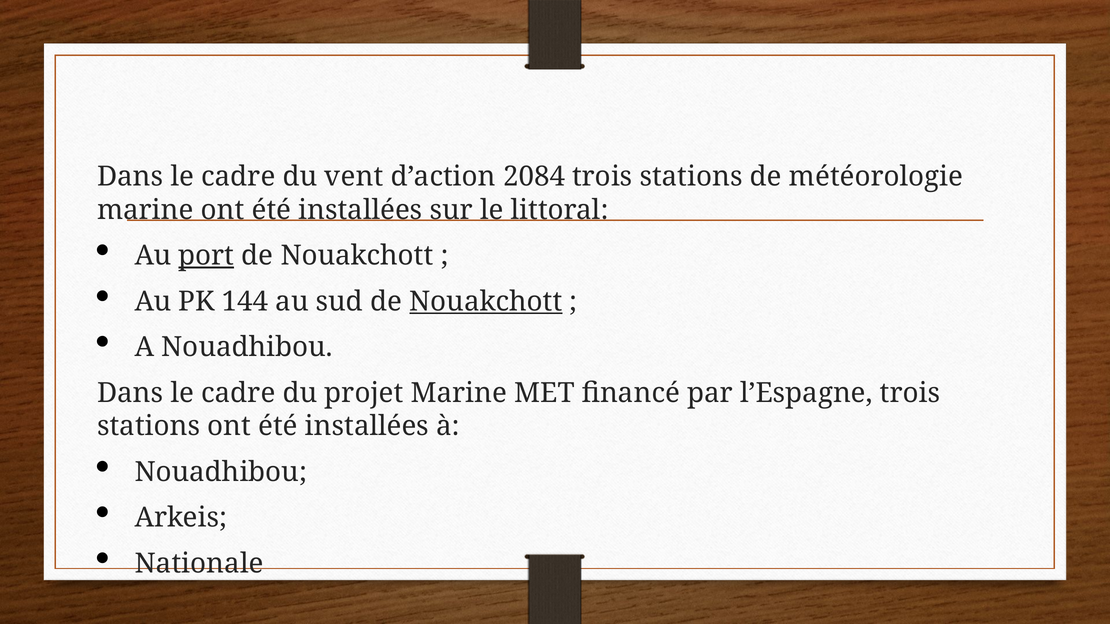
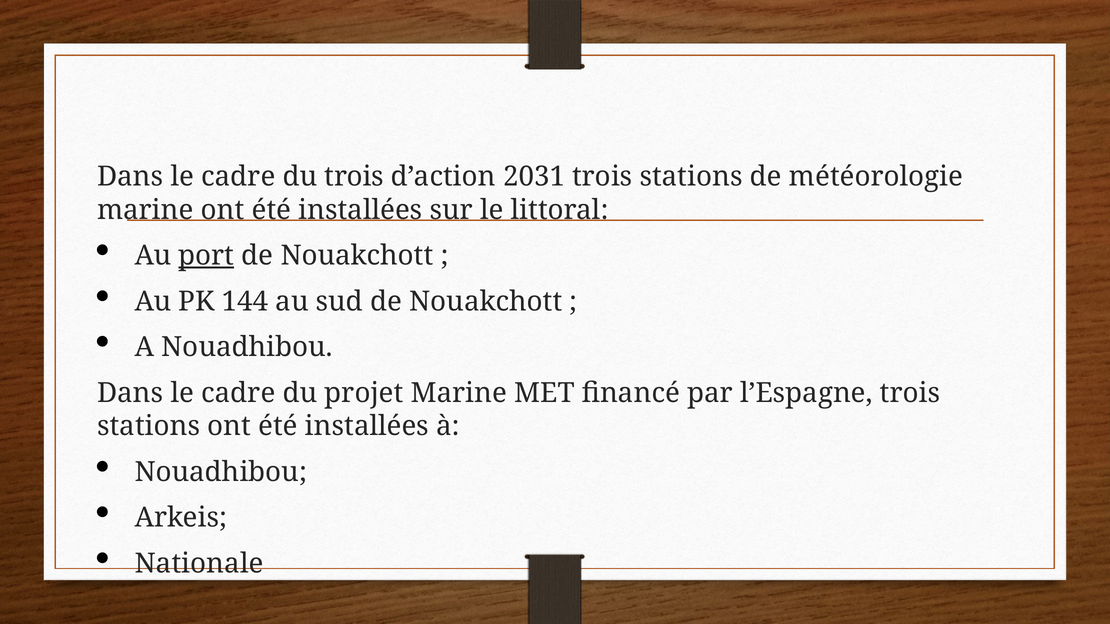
du vent: vent -> trois
2084: 2084 -> 2031
Nouakchott at (486, 302) underline: present -> none
